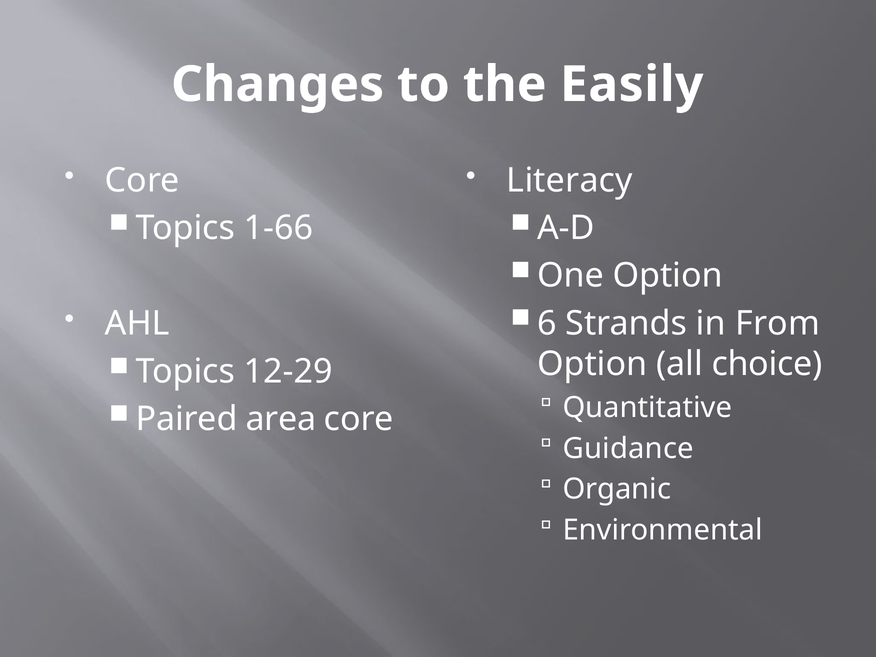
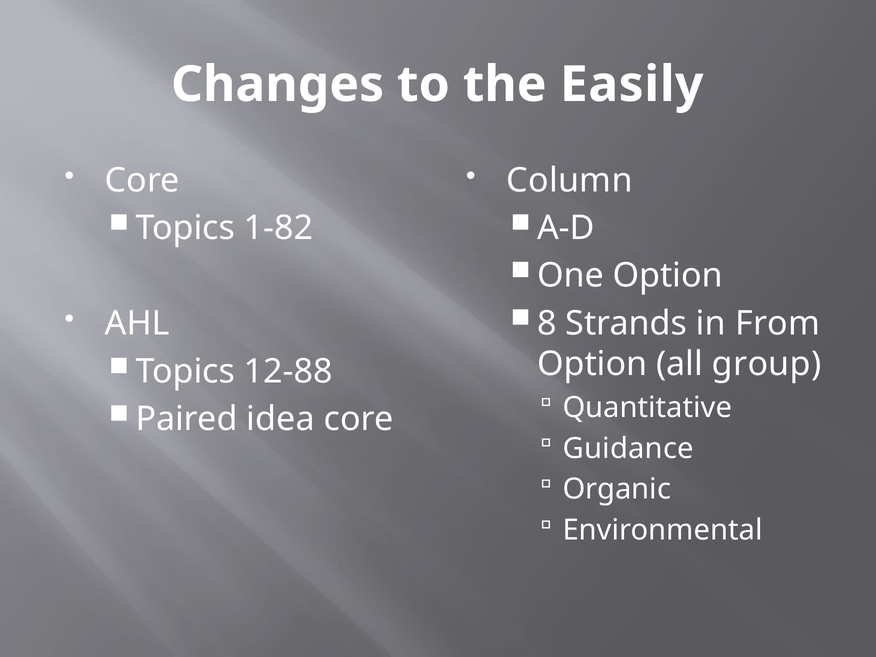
Literacy: Literacy -> Column
1-66: 1-66 -> 1-82
6: 6 -> 8
choice: choice -> group
12-29: 12-29 -> 12-88
area: area -> idea
